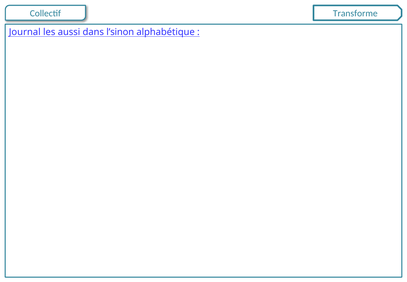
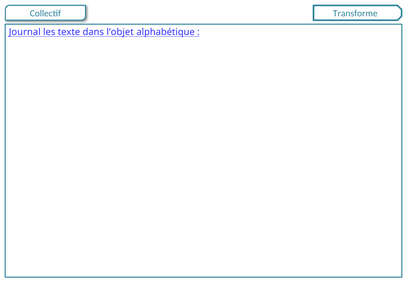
aussi: aussi -> texte
l’sinon: l’sinon -> l’objet
